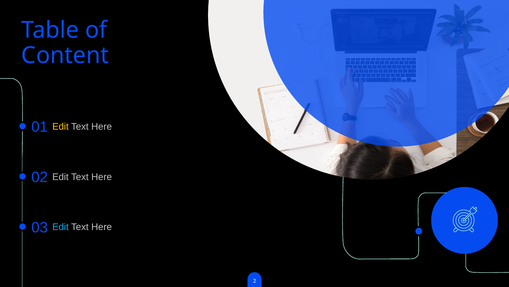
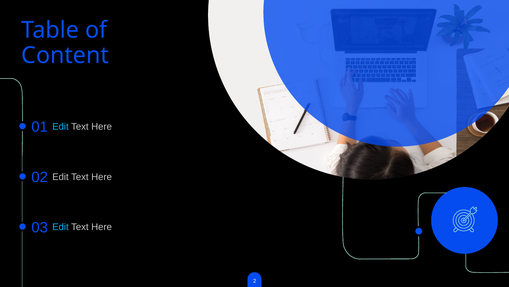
Edit at (60, 126) colour: yellow -> light blue
